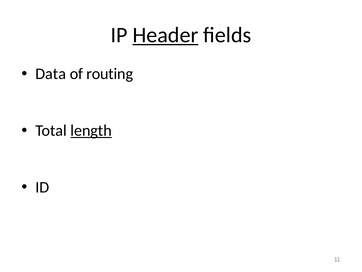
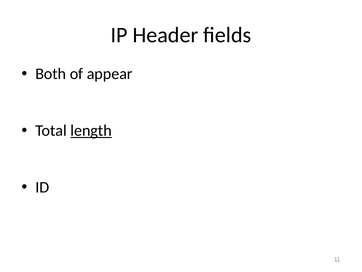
Header underline: present -> none
Data: Data -> Both
routing: routing -> appear
